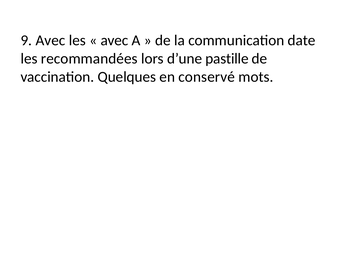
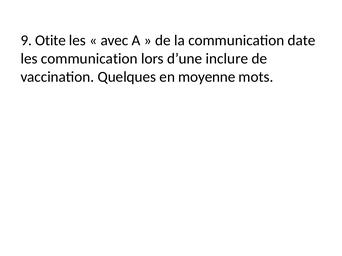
9 Avec: Avec -> Otite
les recommandées: recommandées -> communication
pastille: pastille -> inclure
conservé: conservé -> moyenne
